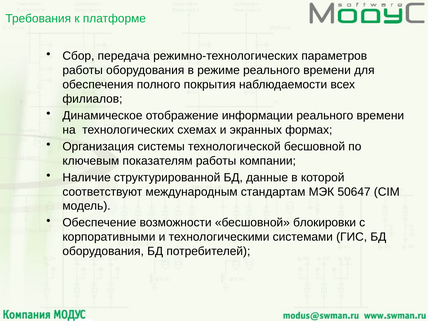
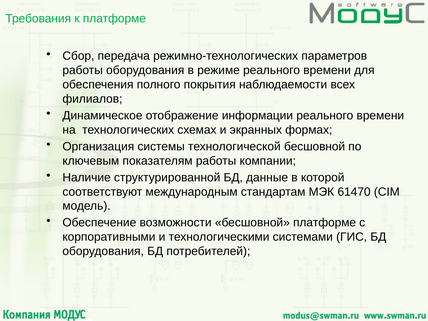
50647: 50647 -> 61470
бесшовной блокировки: блокировки -> платформе
